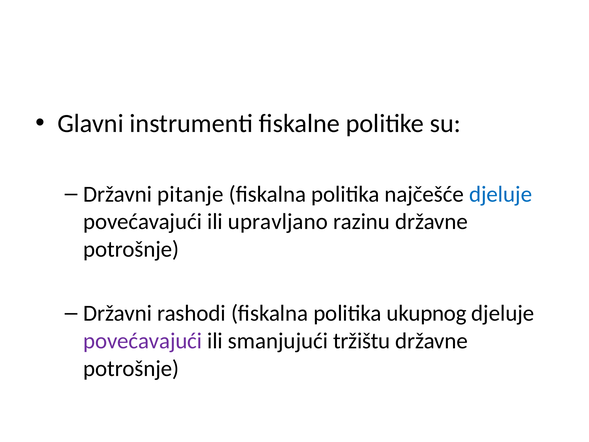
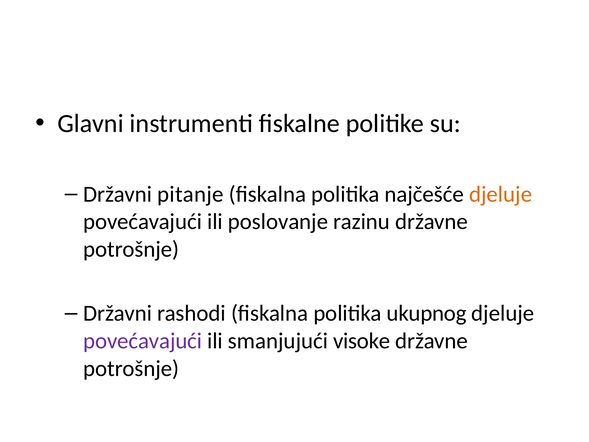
djeluje at (501, 194) colour: blue -> orange
upravljano: upravljano -> poslovanje
tržištu: tržištu -> visoke
